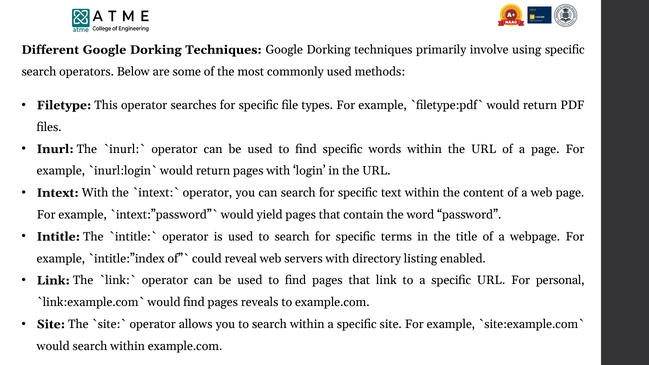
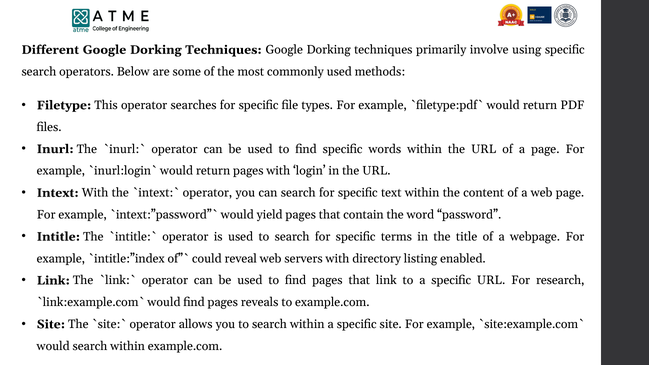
personal: personal -> research
